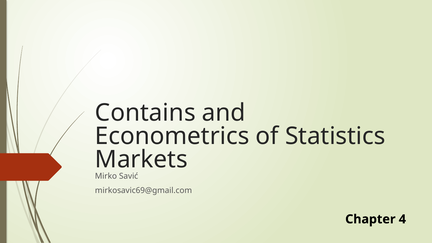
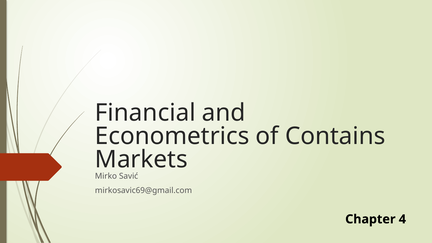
Contains: Contains -> Financial
Statistics: Statistics -> Contains
